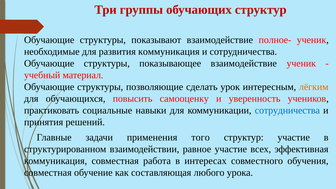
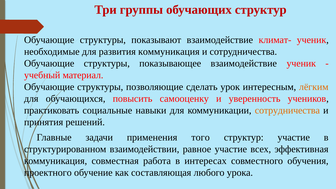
полное-: полное- -> климат-
сотрудничества at (287, 110) colour: blue -> orange
совместная at (48, 173): совместная -> проектного
